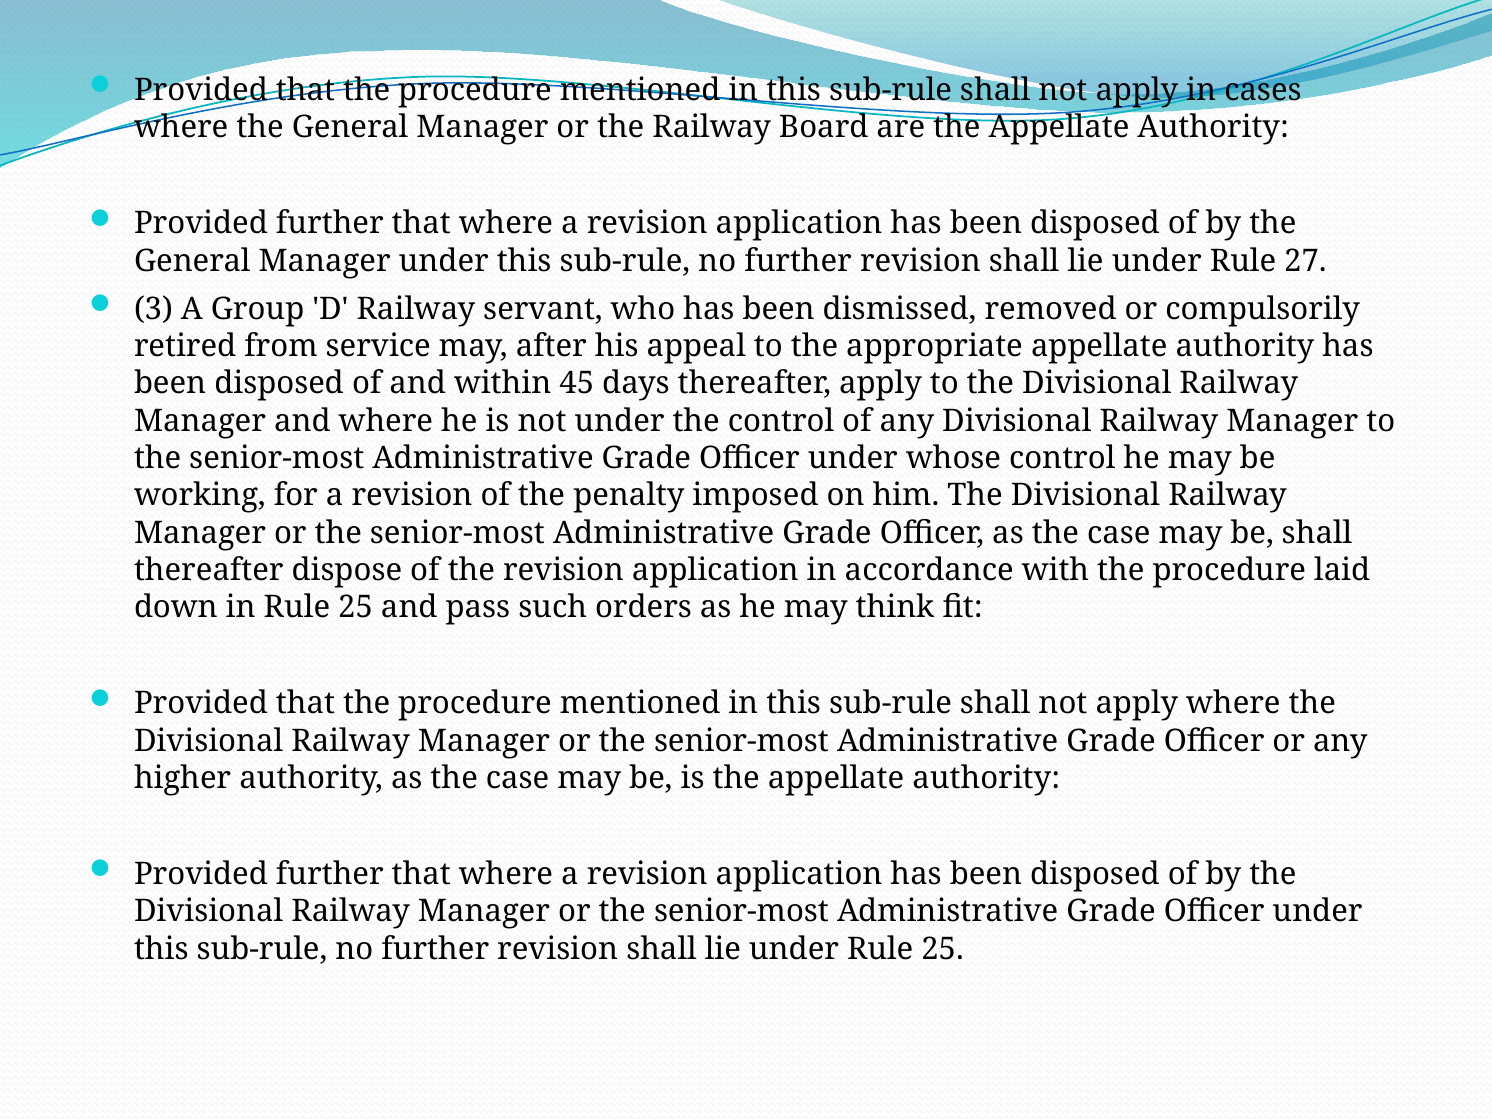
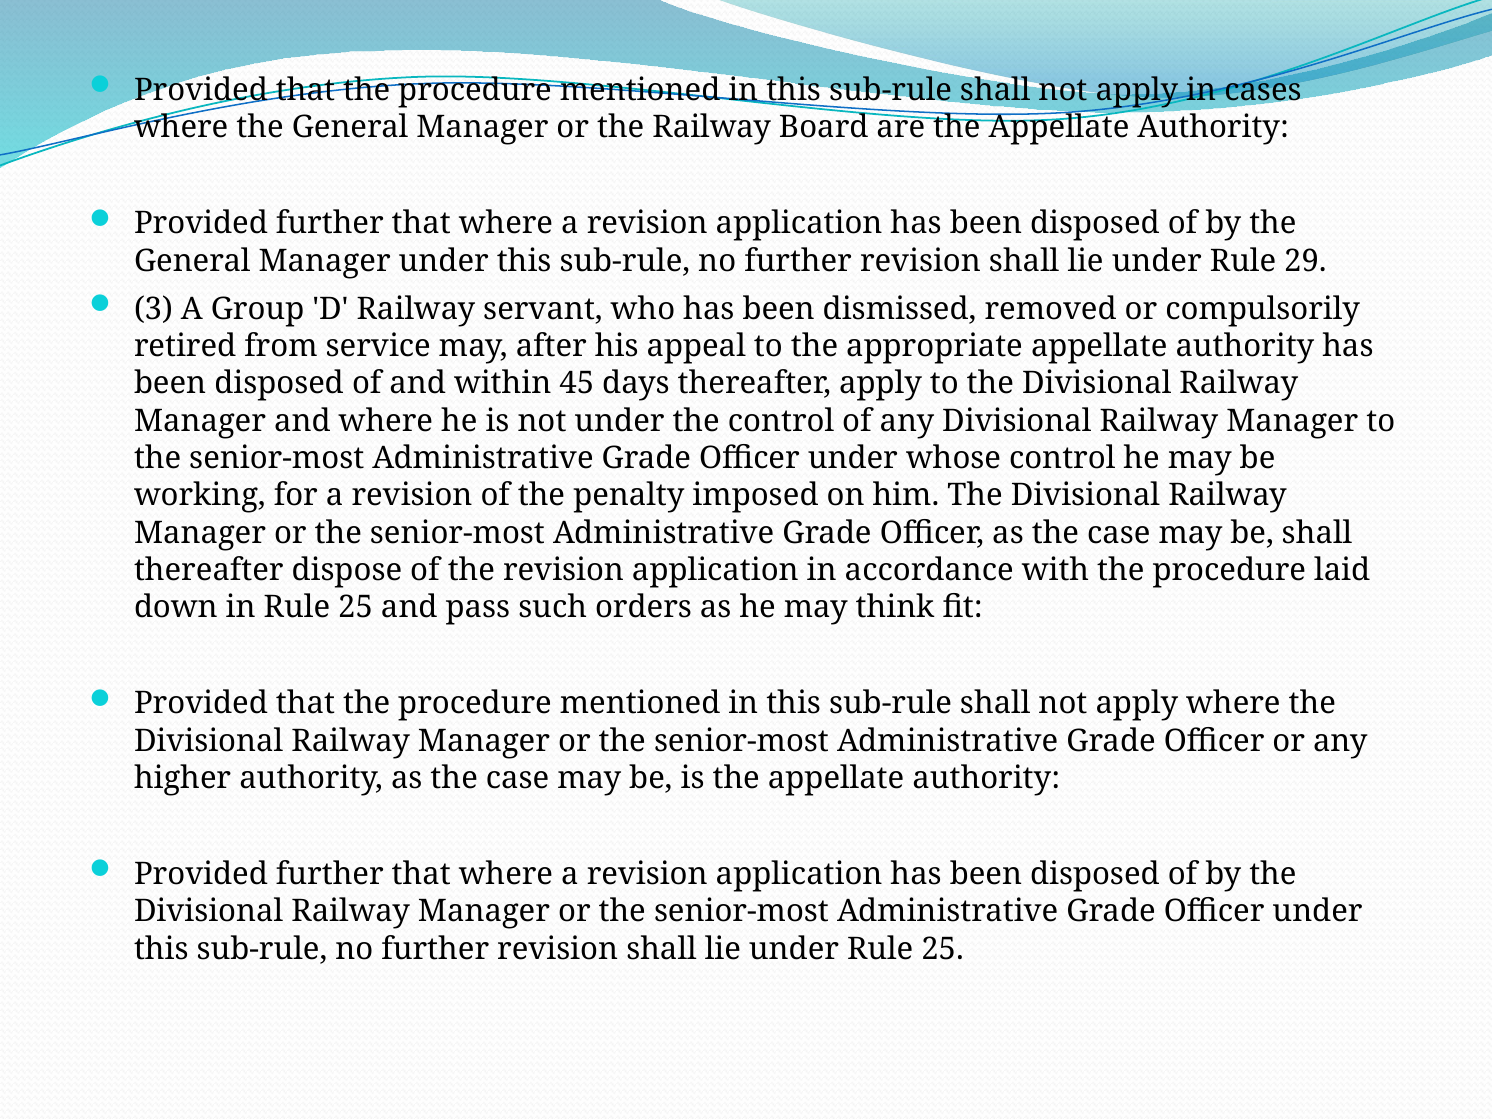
27: 27 -> 29
